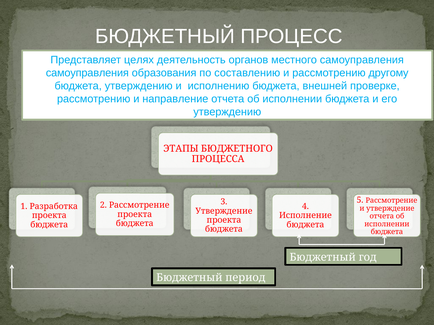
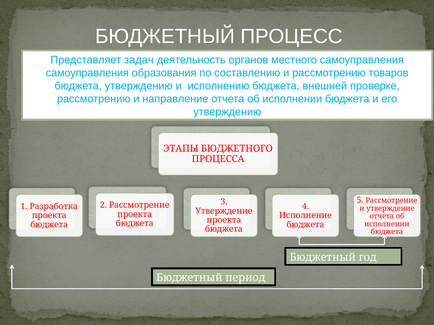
целях: целях -> задач
другому: другому -> товаров
